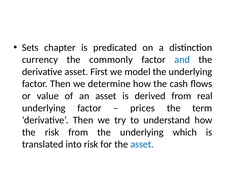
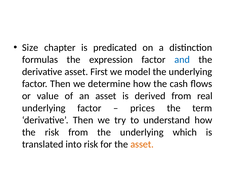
Sets: Sets -> Size
currency: currency -> formulas
commonly: commonly -> expression
asset at (142, 144) colour: blue -> orange
